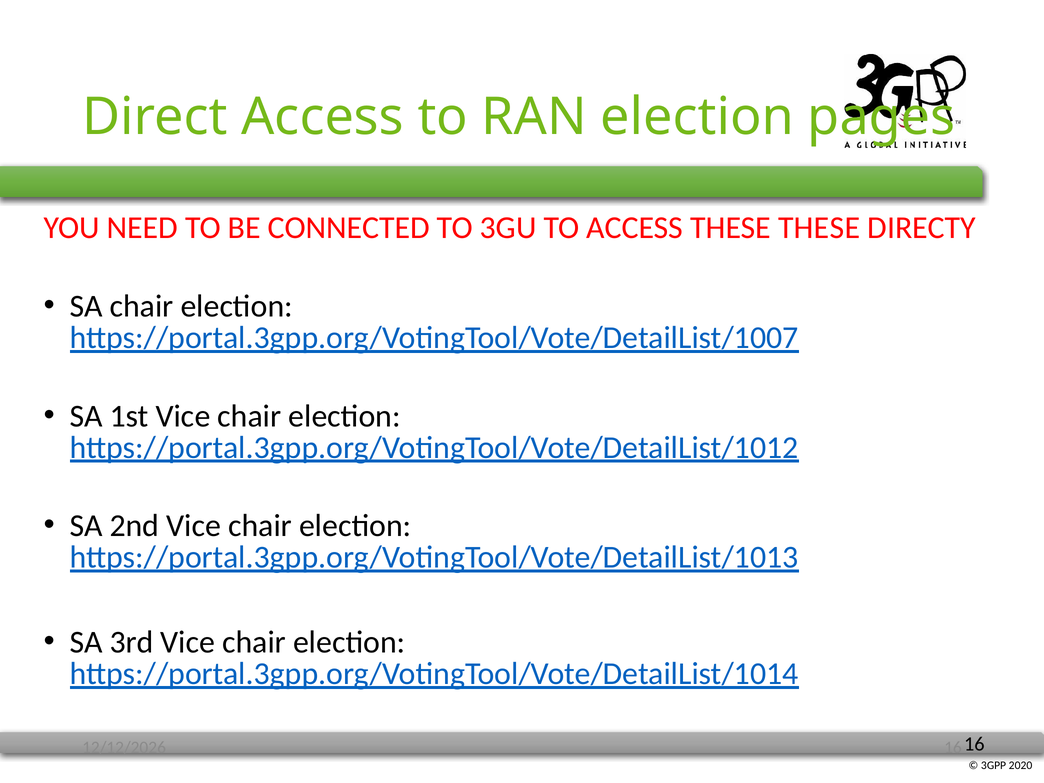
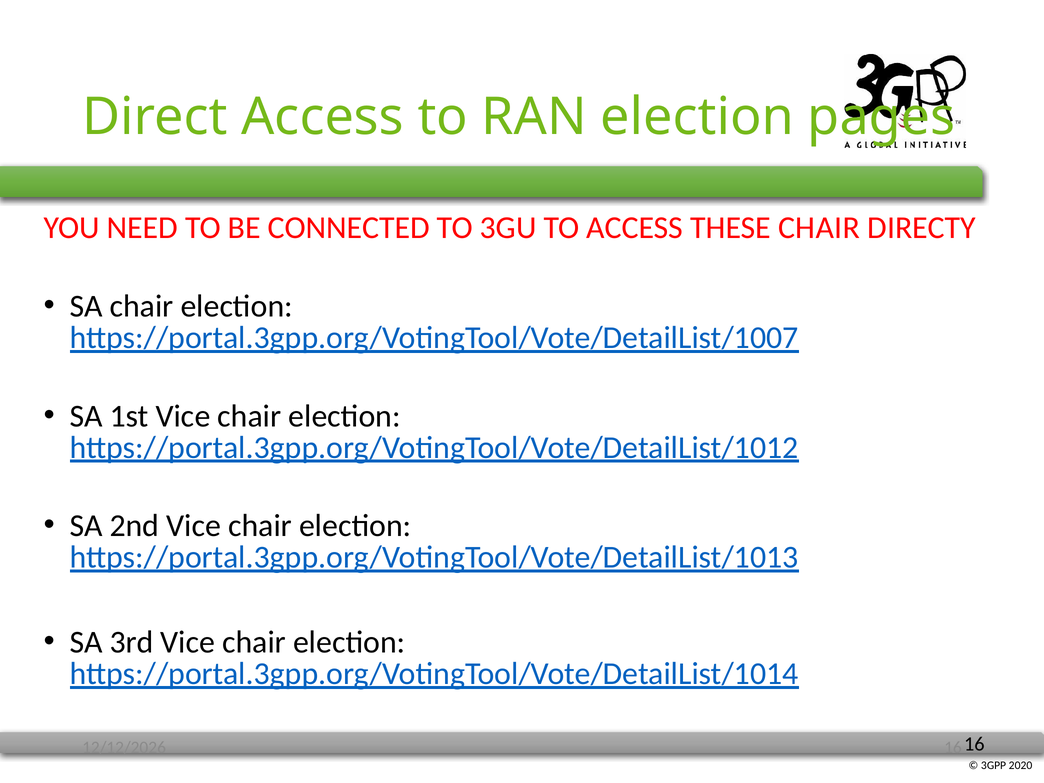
THESE THESE: THESE -> CHAIR
